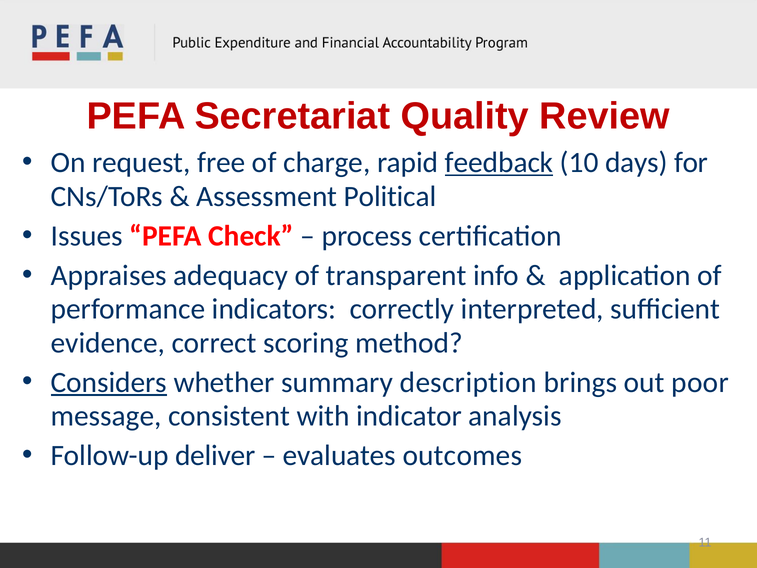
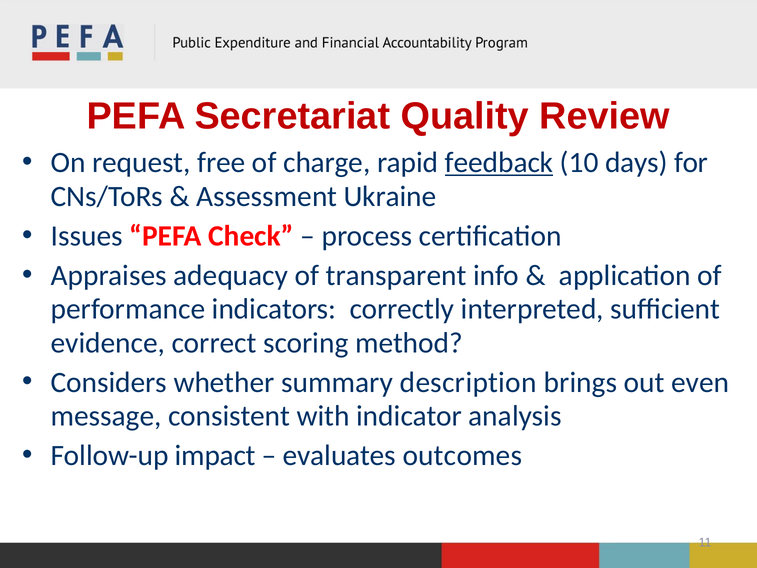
Political: Political -> Ukraine
Considers underline: present -> none
poor: poor -> even
deliver: deliver -> impact
